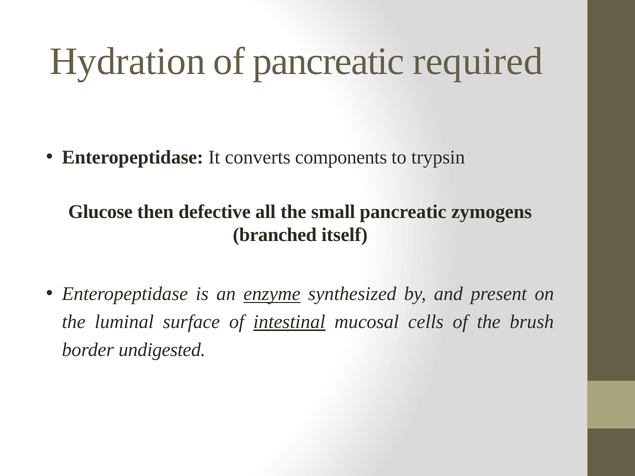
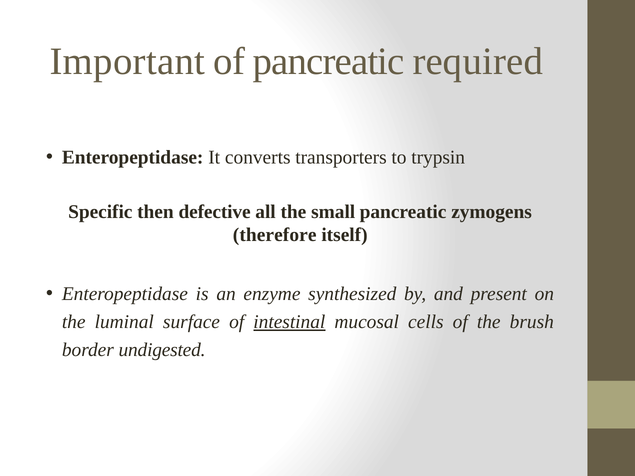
Hydration: Hydration -> Important
components: components -> transporters
Glucose: Glucose -> Specific
branched: branched -> therefore
enzyme underline: present -> none
